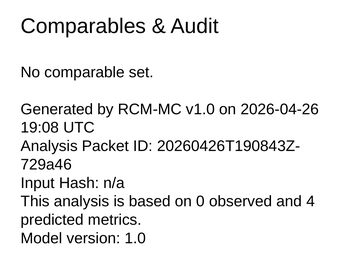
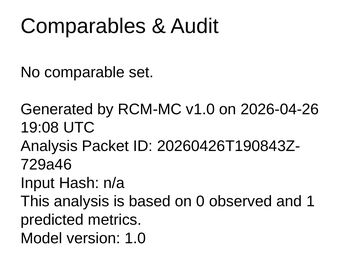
4: 4 -> 1
